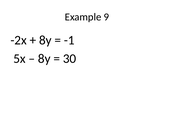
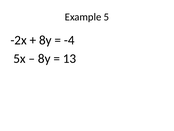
9: 9 -> 5
-1: -1 -> -4
30: 30 -> 13
